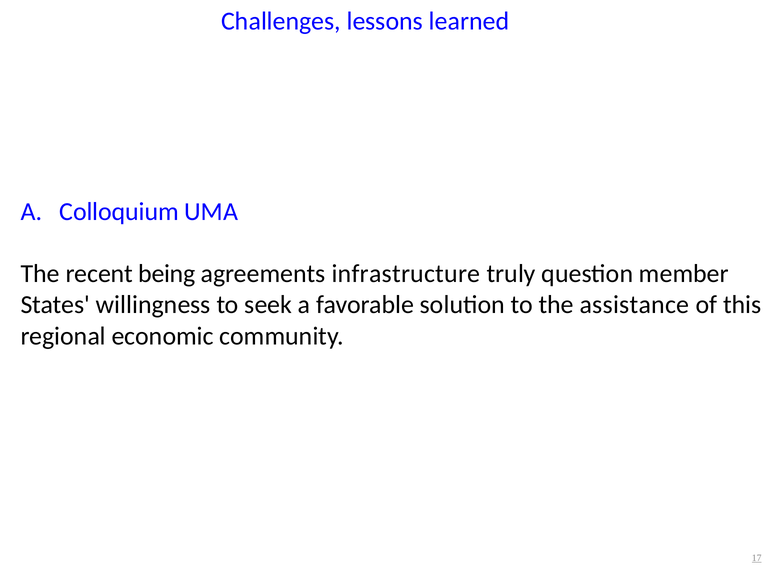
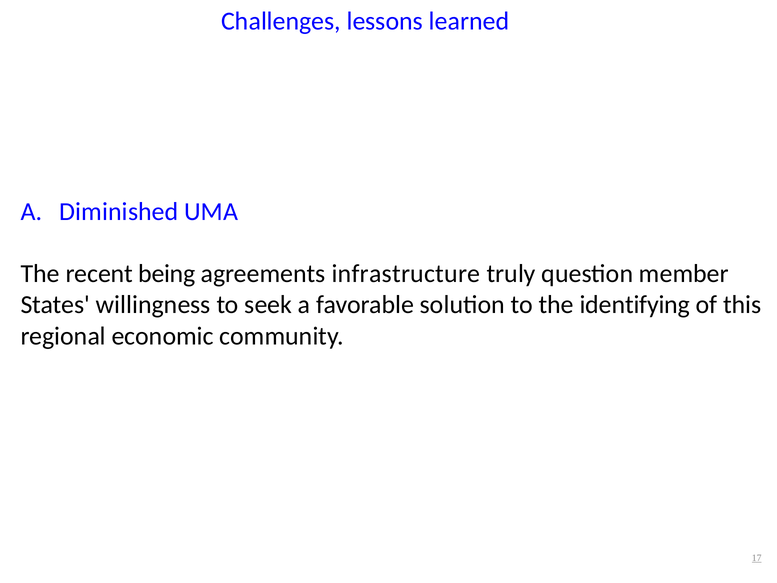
Colloquium: Colloquium -> Diminished
assistance: assistance -> identifying
